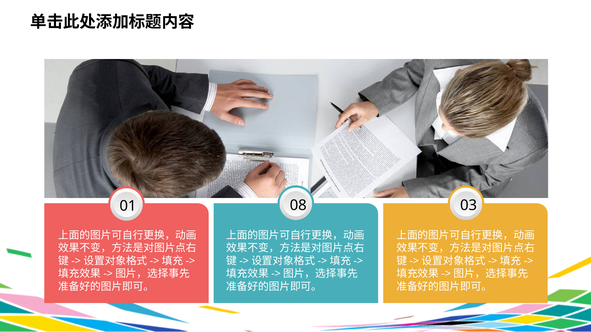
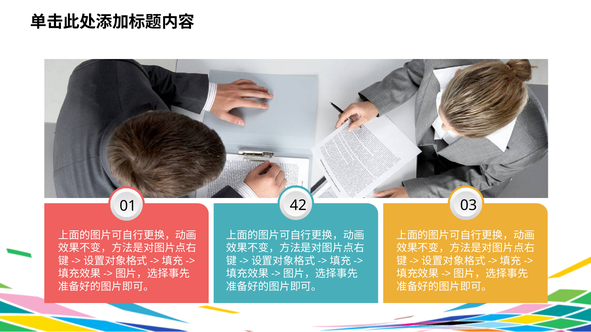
08: 08 -> 42
